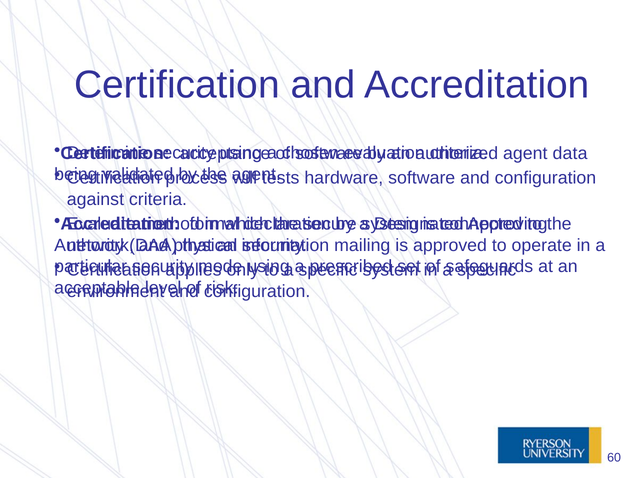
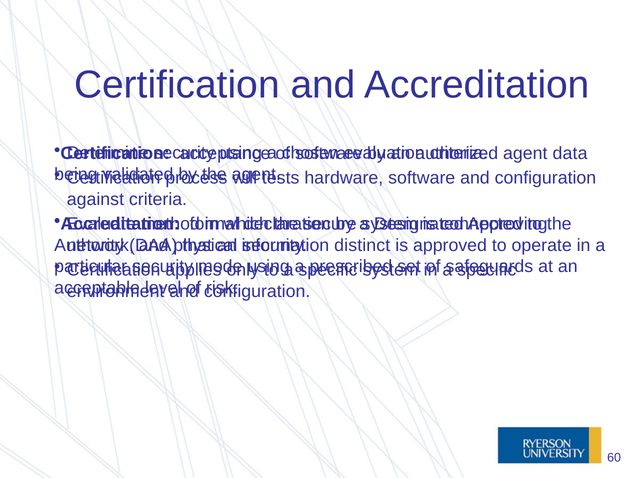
mailing: mailing -> distinct
